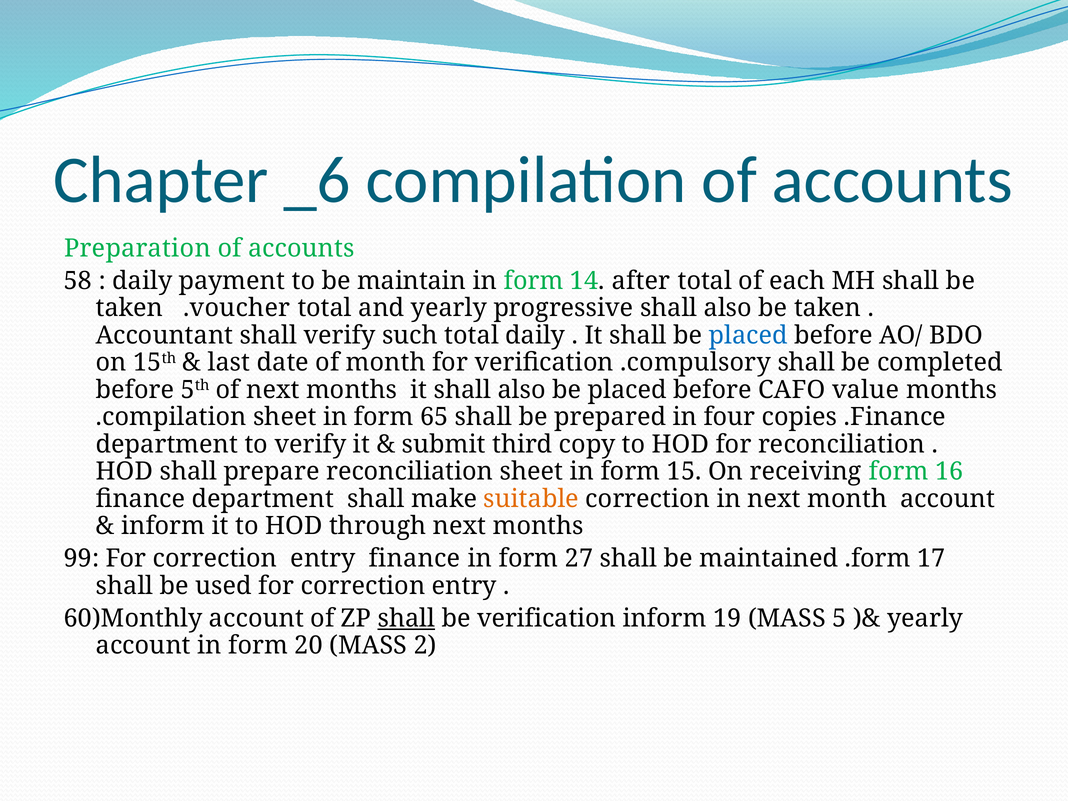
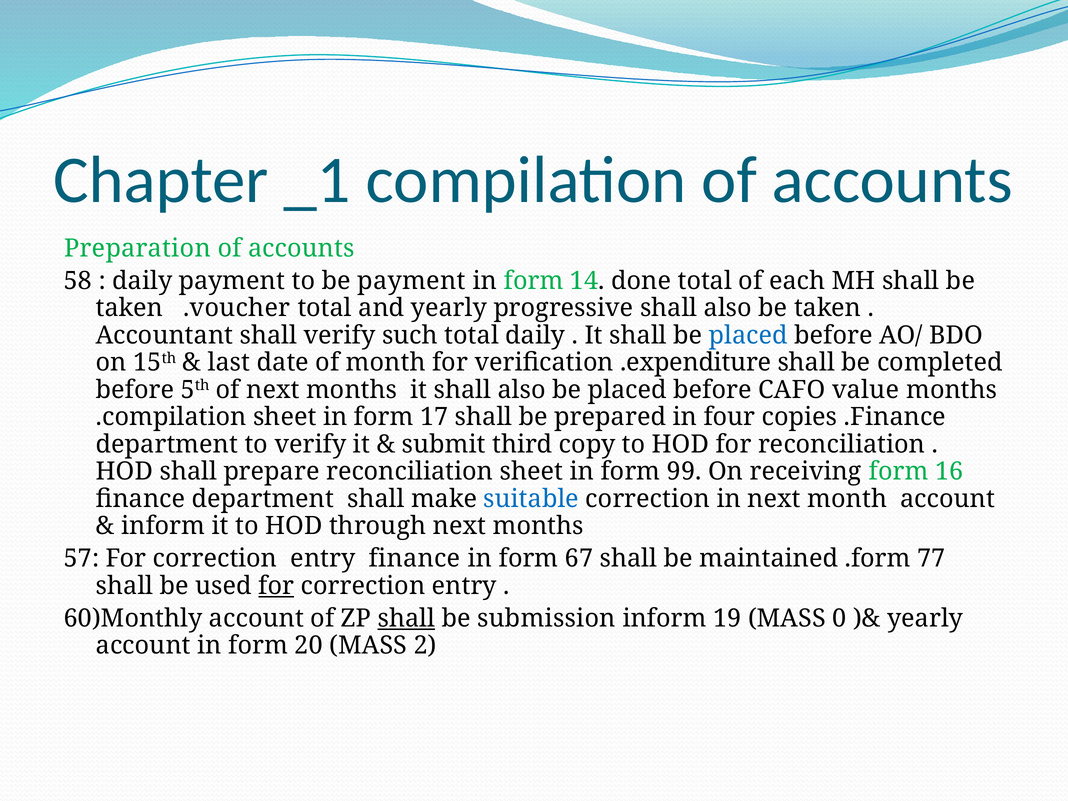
_6: _6 -> _1
be maintain: maintain -> payment
after: after -> done
.compulsory: .compulsory -> .expenditure
65: 65 -> 17
15: 15 -> 99
suitable colour: orange -> blue
99: 99 -> 57
27: 27 -> 67
17: 17 -> 77
for at (276, 586) underline: none -> present
be verification: verification -> submission
5: 5 -> 0
